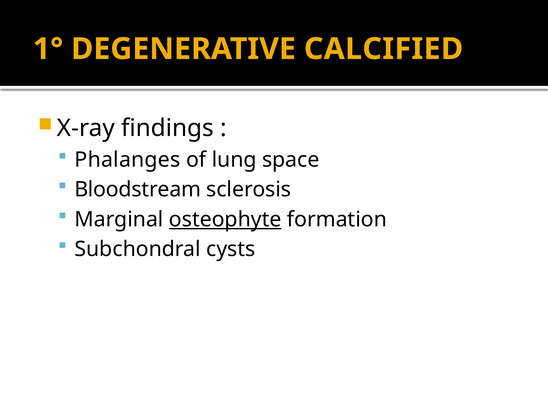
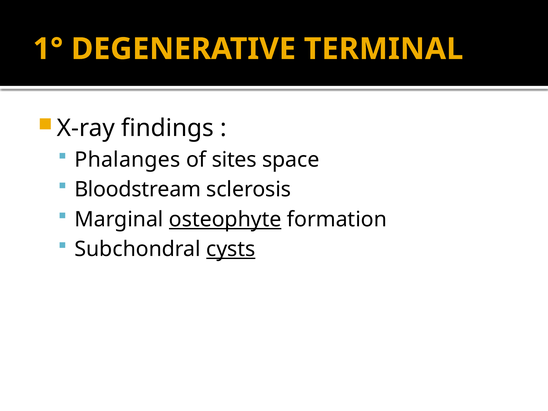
CALCIFIED: CALCIFIED -> TERMINAL
lung: lung -> sites
cysts underline: none -> present
